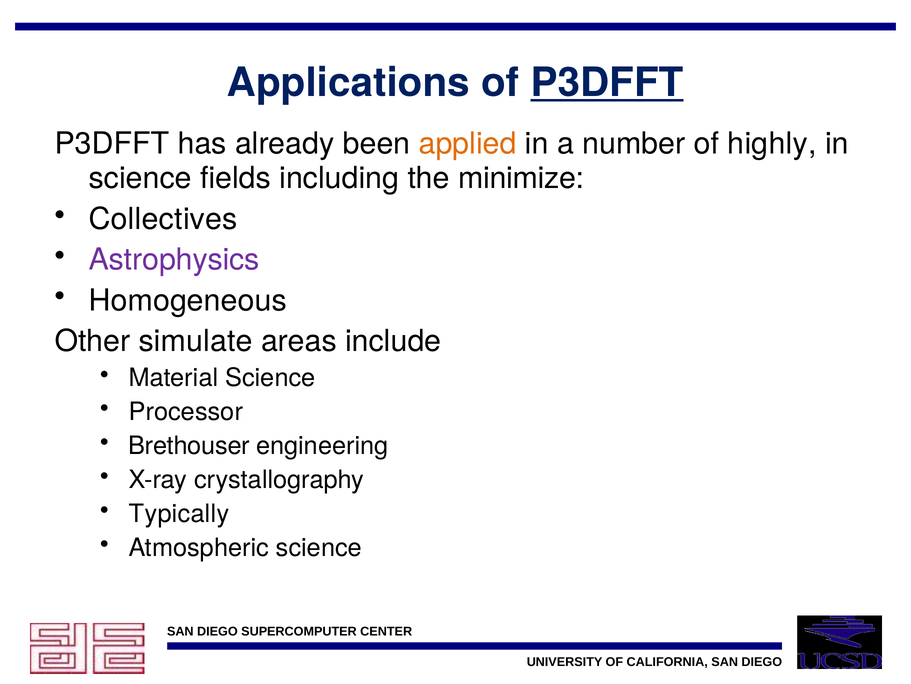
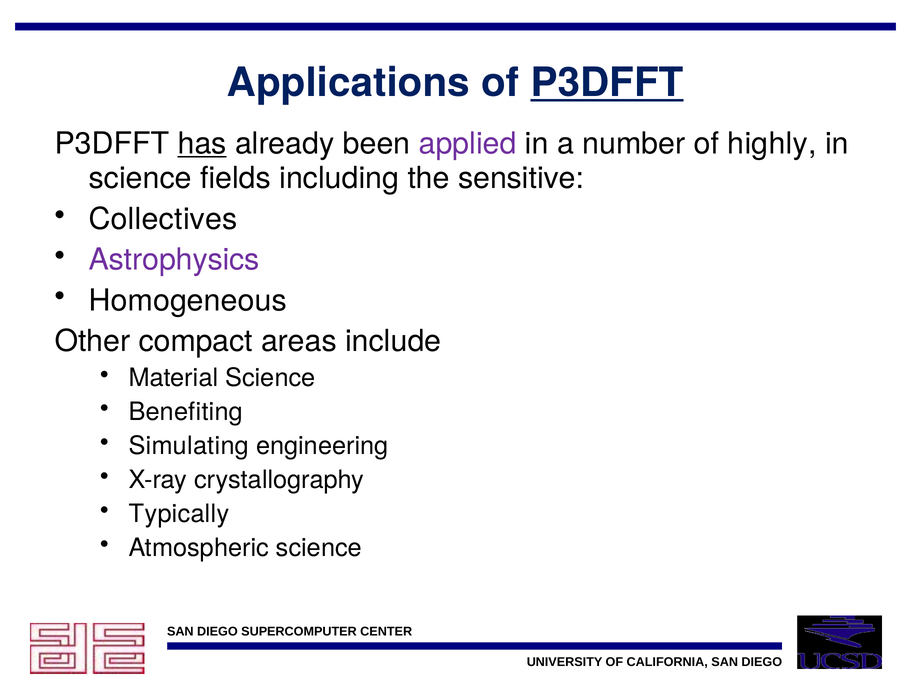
has underline: none -> present
applied colour: orange -> purple
minimize: minimize -> sensitive
simulate: simulate -> compact
Processor: Processor -> Benefiting
Brethouser: Brethouser -> Simulating
